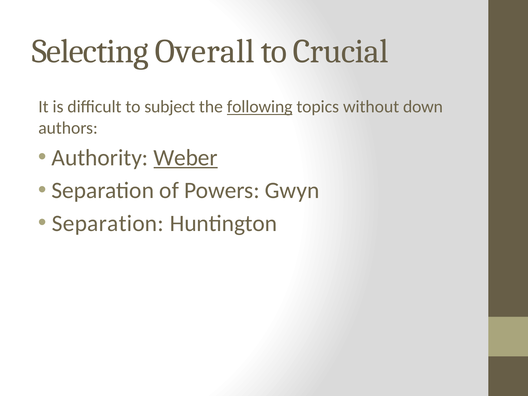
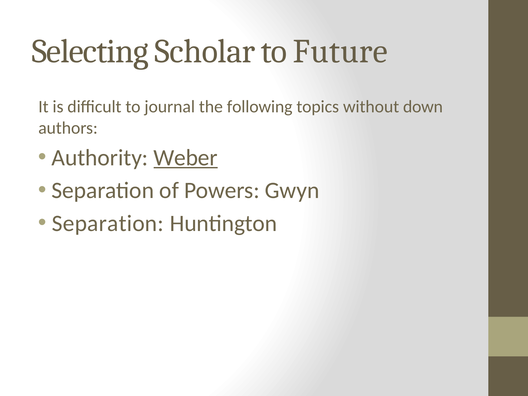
Overall: Overall -> Scholar
Crucial: Crucial -> Future
subject: subject -> journal
following underline: present -> none
